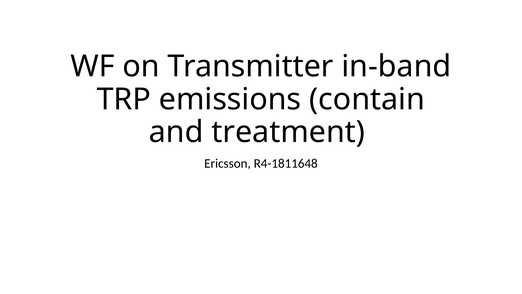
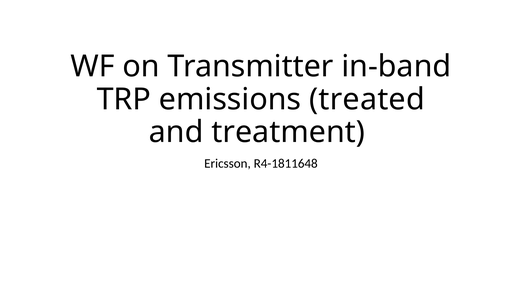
contain: contain -> treated
